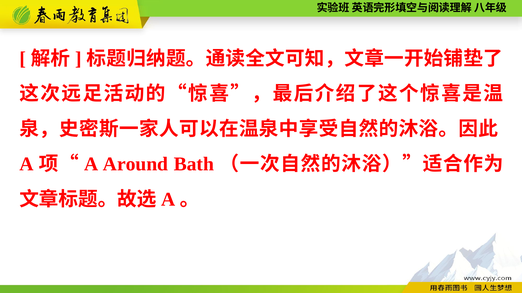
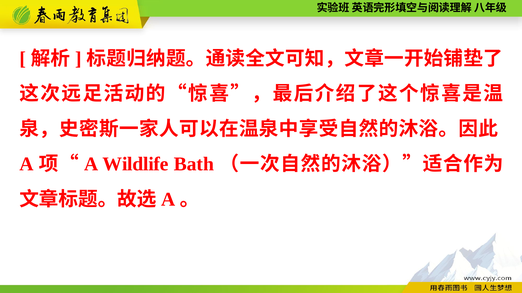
Around: Around -> Wildlife
